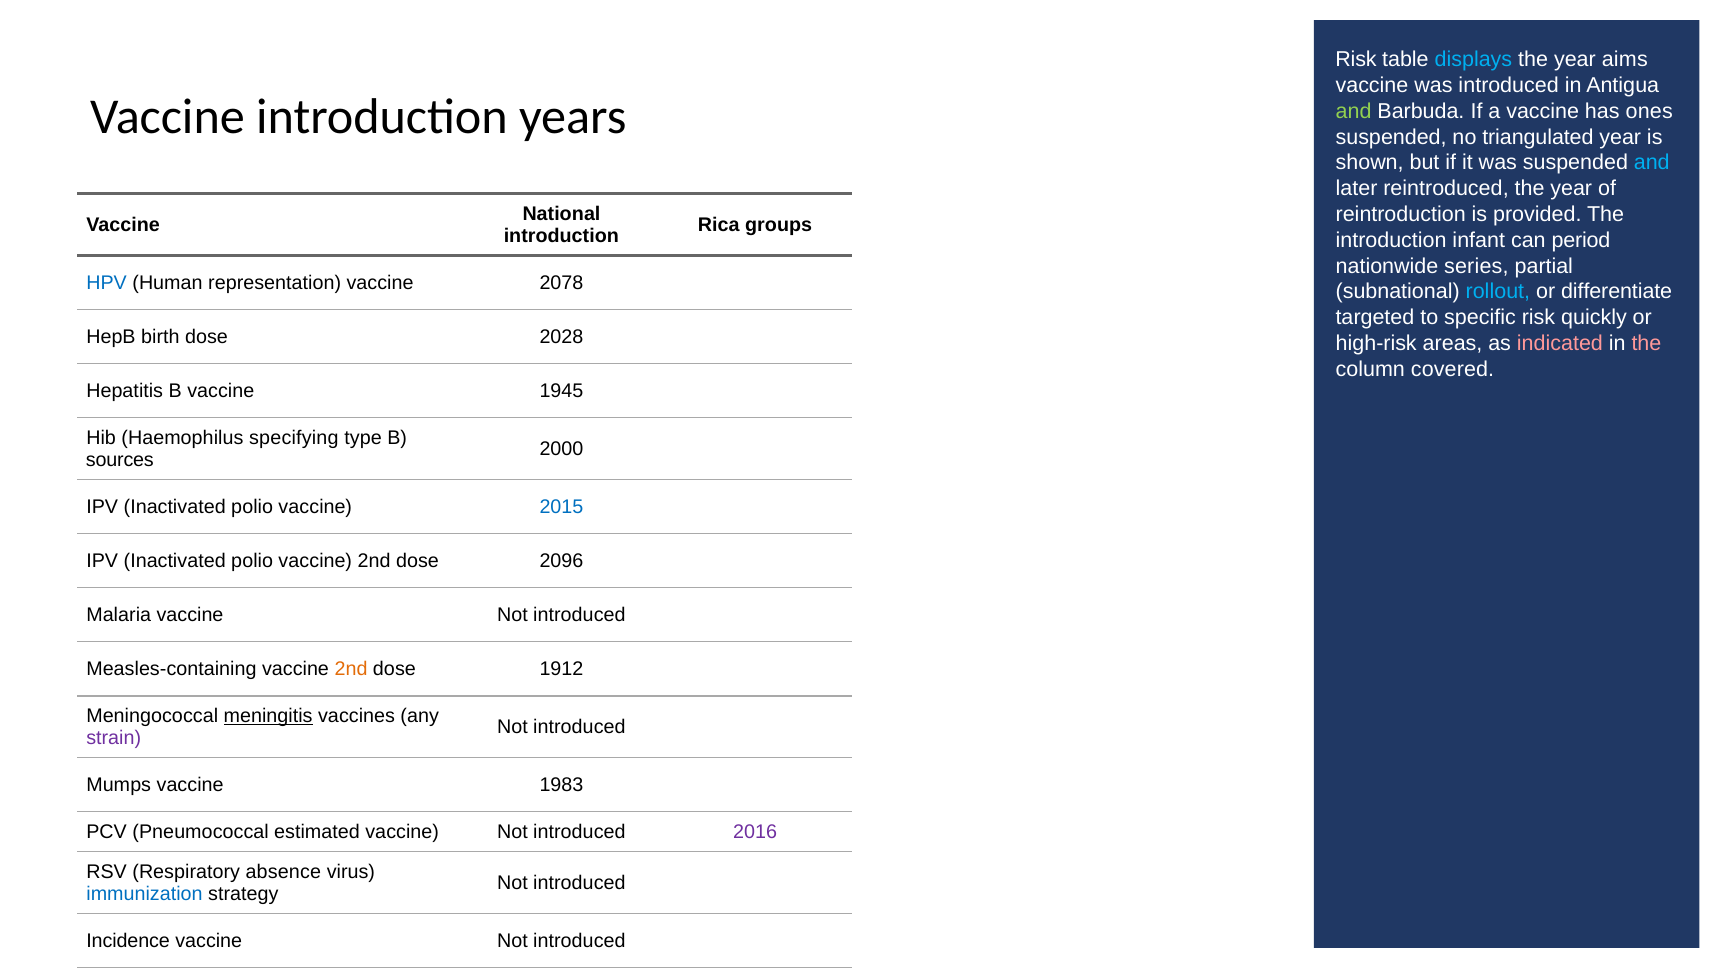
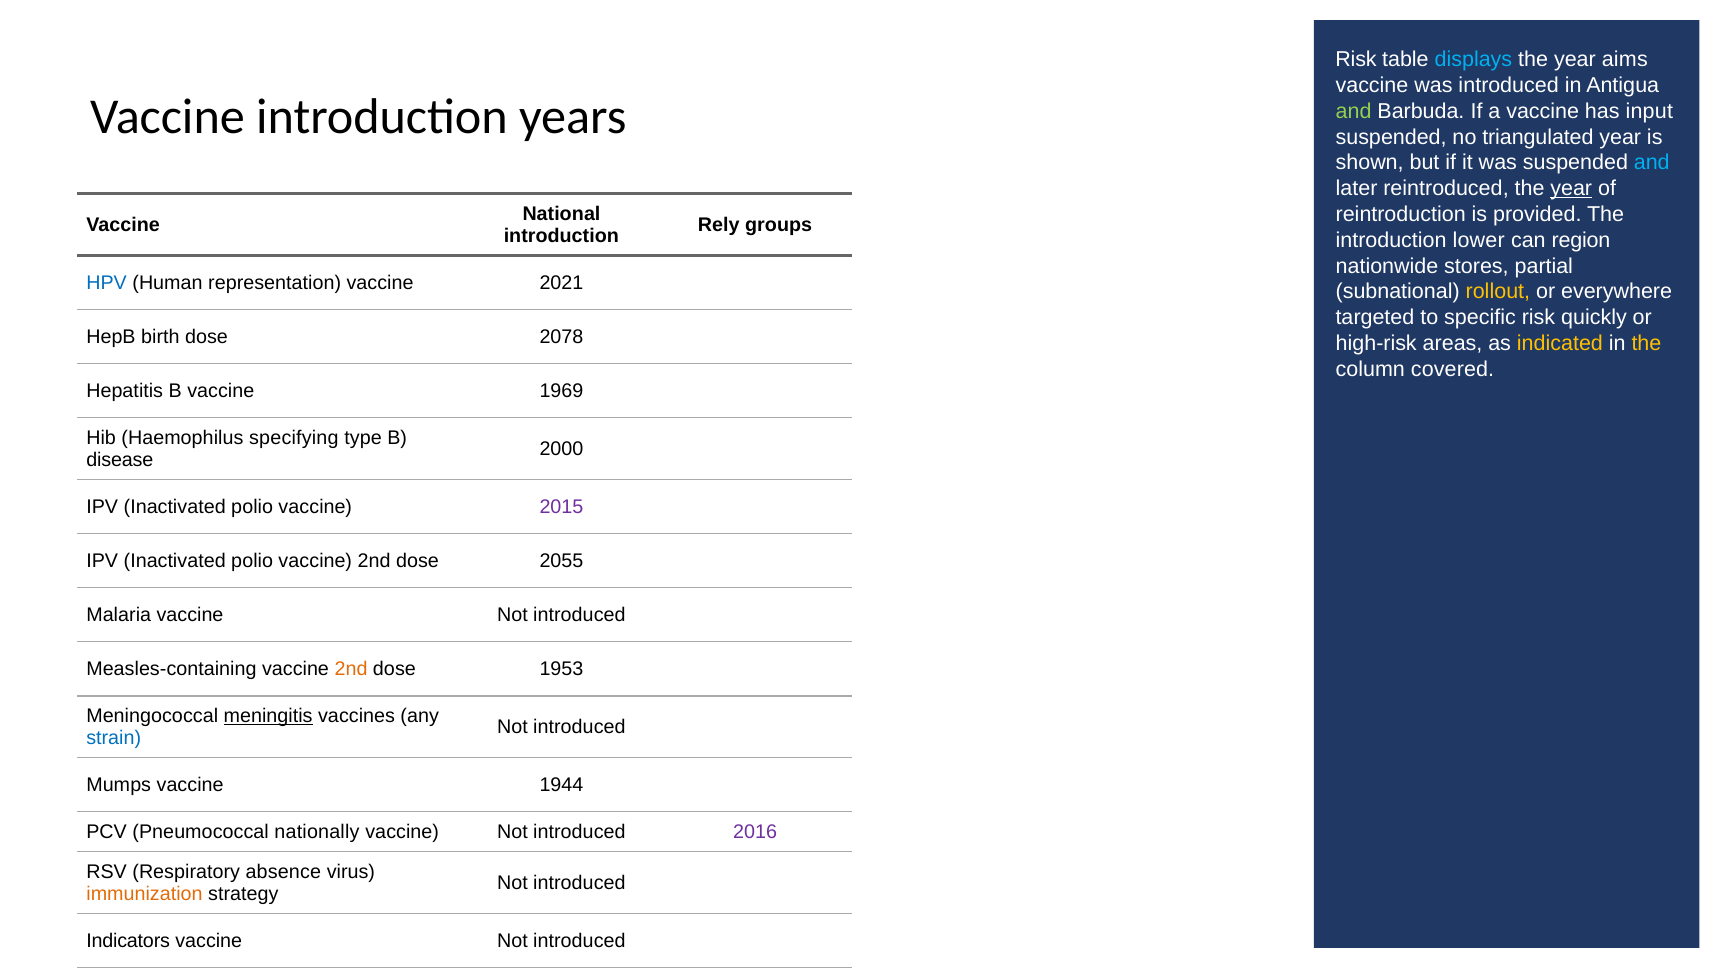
ones: ones -> input
year at (1571, 189) underline: none -> present
Rica: Rica -> Rely
infant: infant -> lower
period: period -> region
series: series -> stores
2078: 2078 -> 2021
rollout colour: light blue -> yellow
differentiate: differentiate -> everywhere
2028: 2028 -> 2078
indicated colour: pink -> yellow
the at (1646, 343) colour: pink -> yellow
1945: 1945 -> 1969
sources: sources -> disease
2015 colour: blue -> purple
2096: 2096 -> 2055
1912: 1912 -> 1953
strain colour: purple -> blue
1983: 1983 -> 1944
estimated: estimated -> nationally
immunization colour: blue -> orange
Incidence: Incidence -> Indicators
